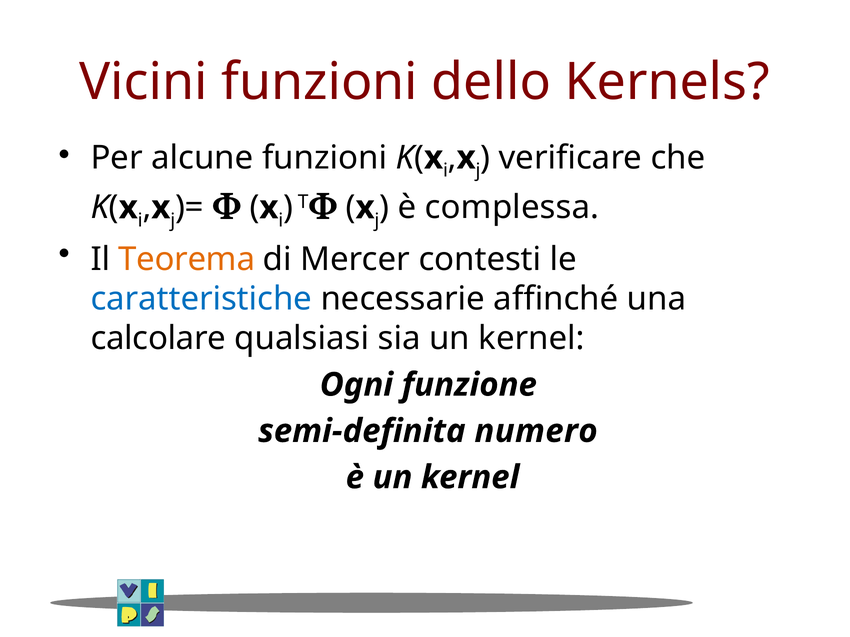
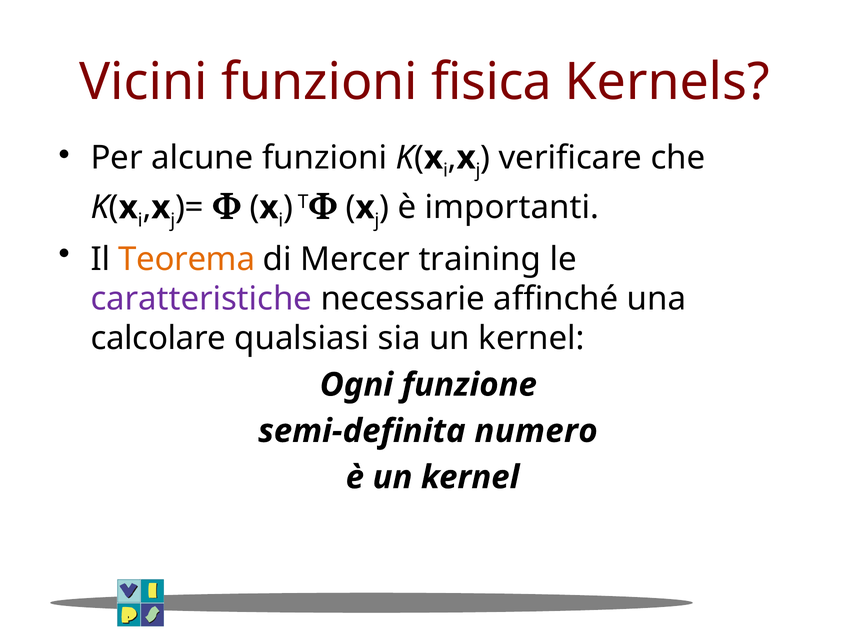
dello: dello -> fisica
complessa: complessa -> importanti
contesti: contesti -> training
caratteristiche colour: blue -> purple
